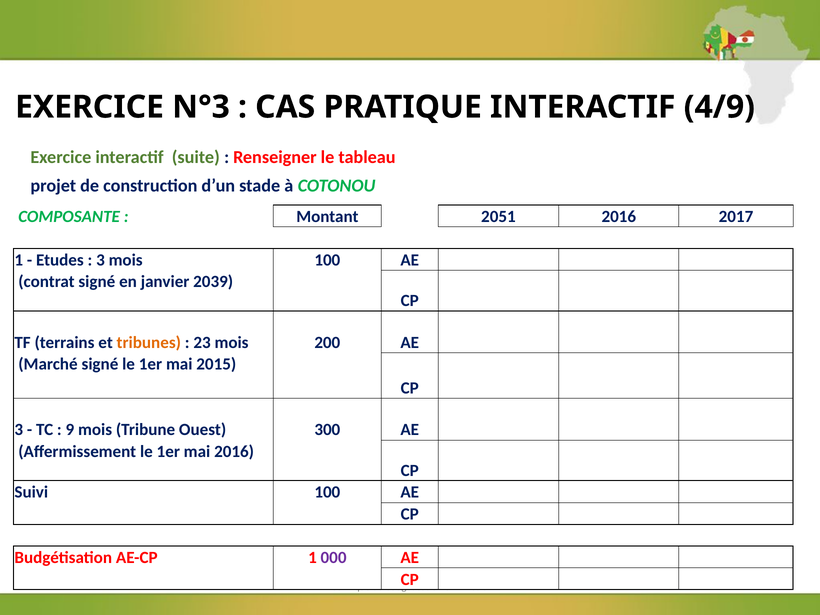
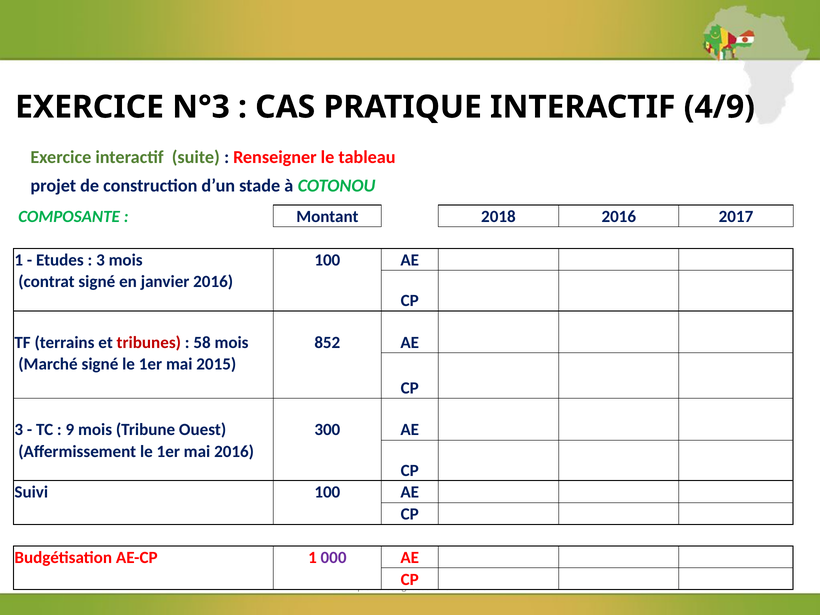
2051: 2051 -> 2018
janvier 2039: 2039 -> 2016
tribunes colour: orange -> red
23: 23 -> 58
200: 200 -> 852
